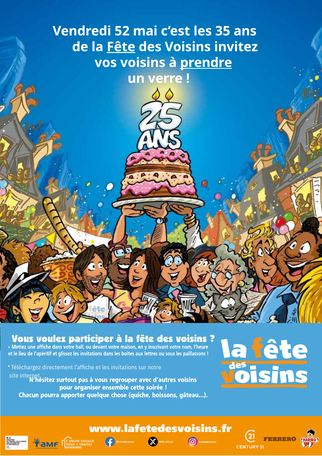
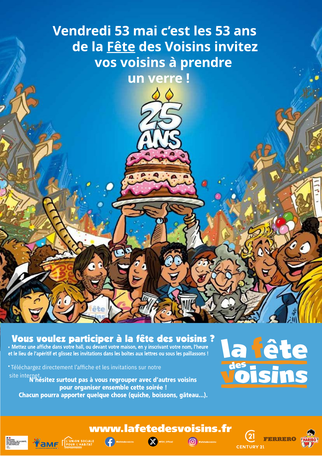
Vendredi 52: 52 -> 53
les 35: 35 -> 53
prendre underline: present -> none
